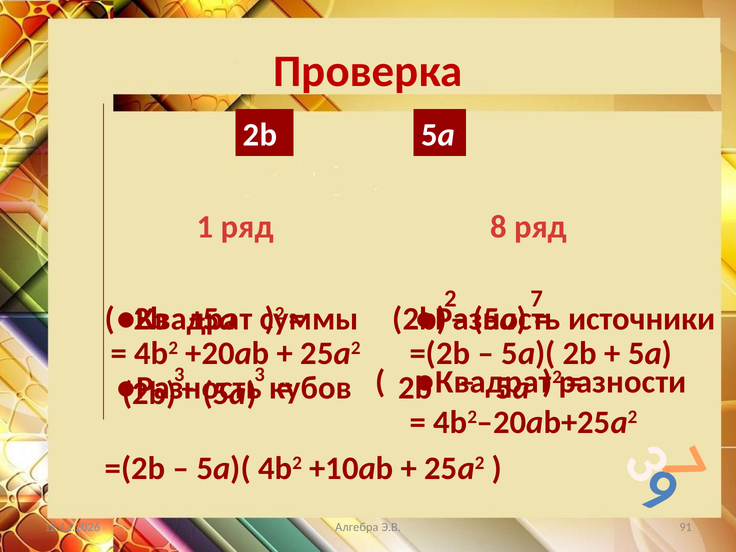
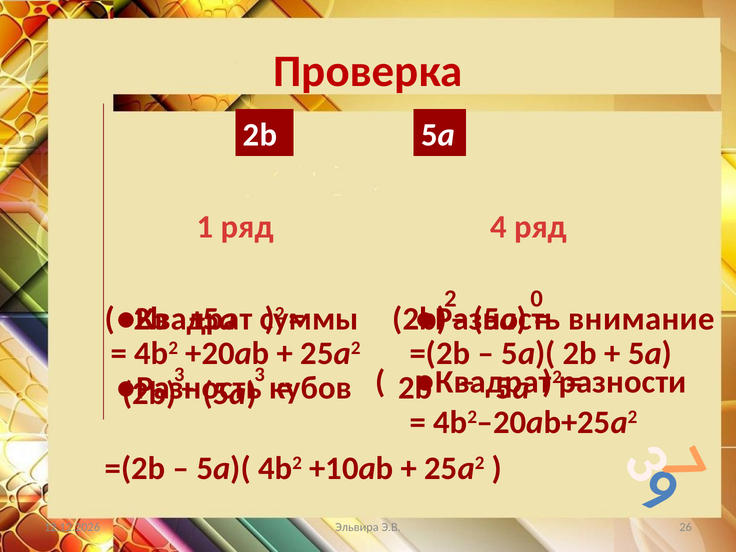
8: 8 -> 4
2 7: 7 -> 0
источники: источники -> внимание
Алгебра: Алгебра -> Эльвира
91: 91 -> 26
